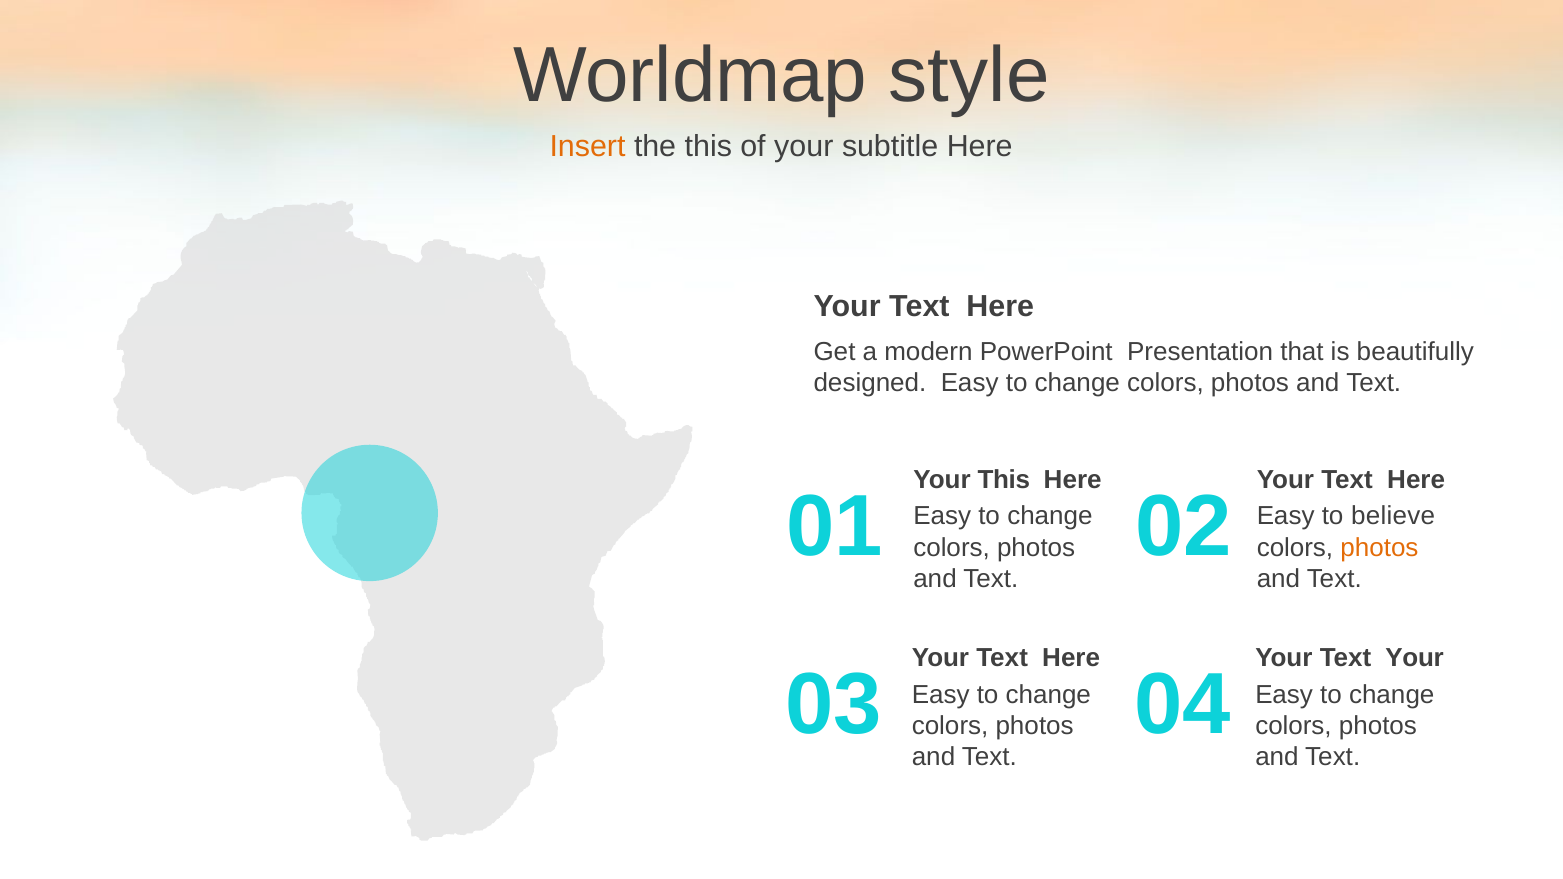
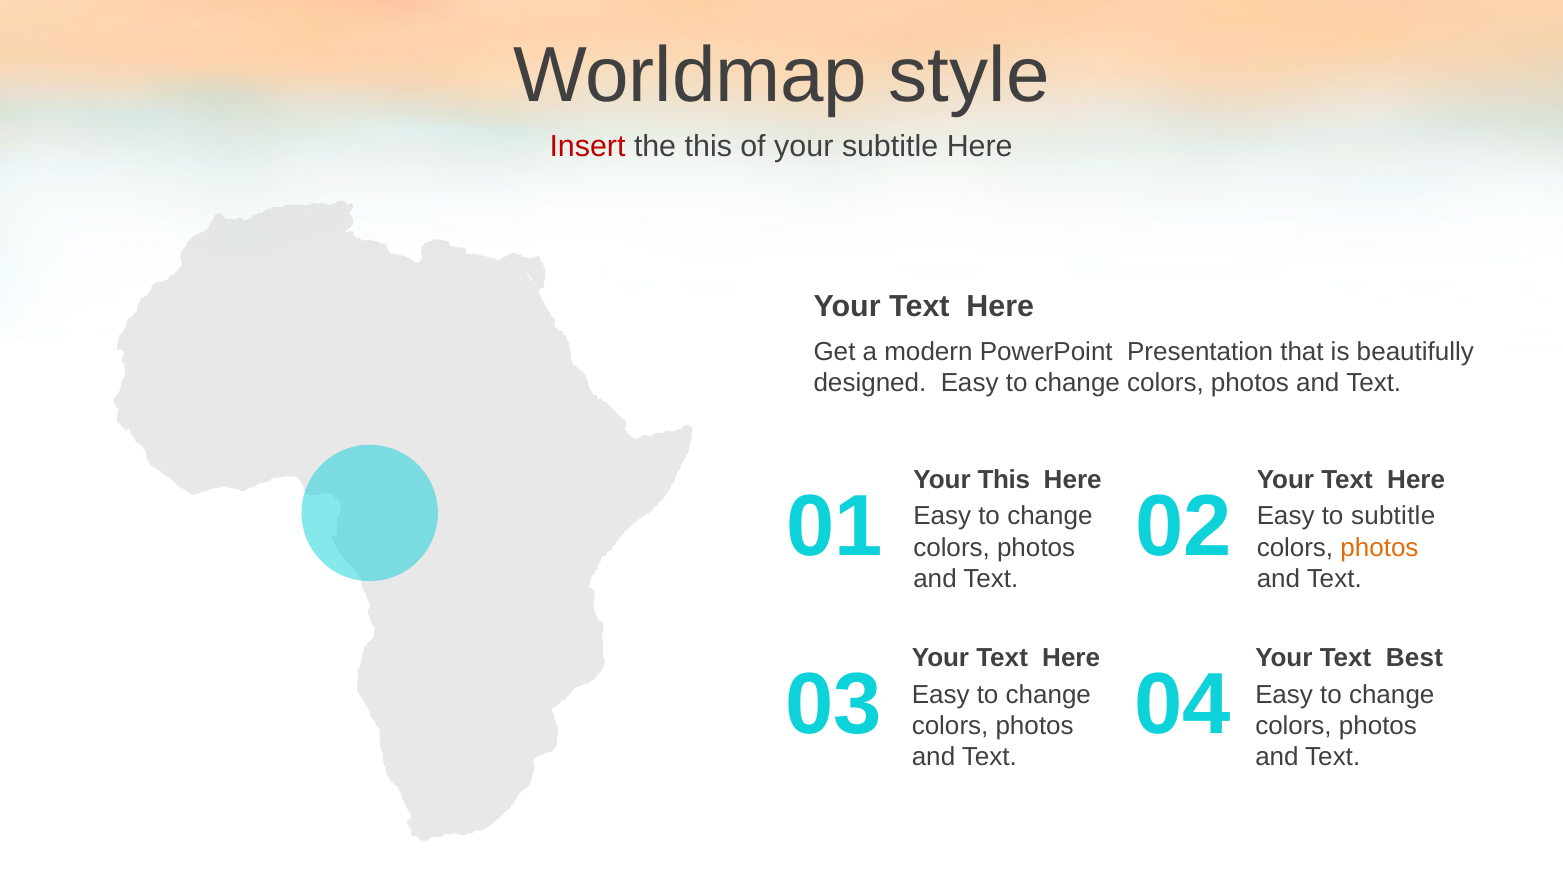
Insert colour: orange -> red
to believe: believe -> subtitle
Your Text Your: Your -> Best
